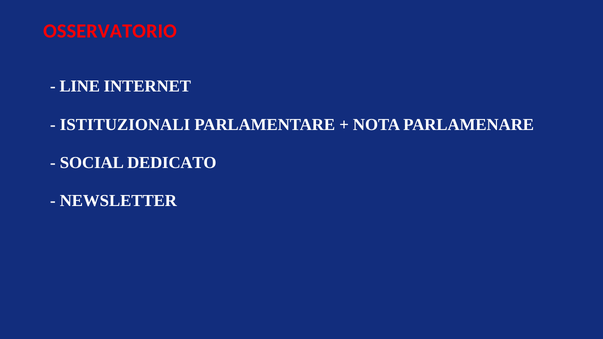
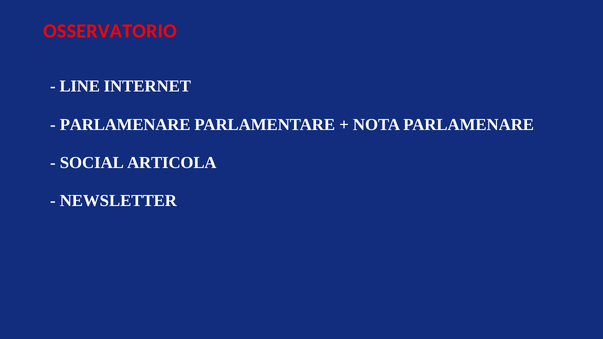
ISTITUZIONALI at (125, 125): ISTITUZIONALI -> PARLAMENARE
DEDICATO: DEDICATO -> ARTICOLA
